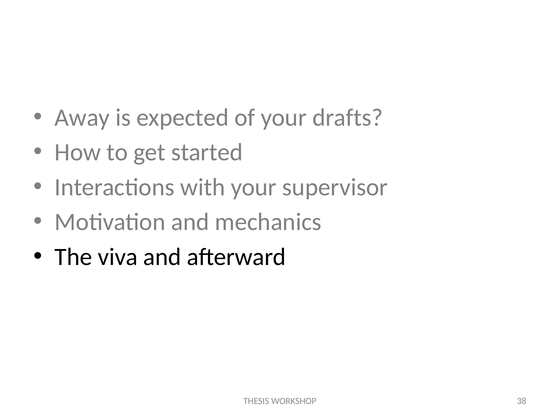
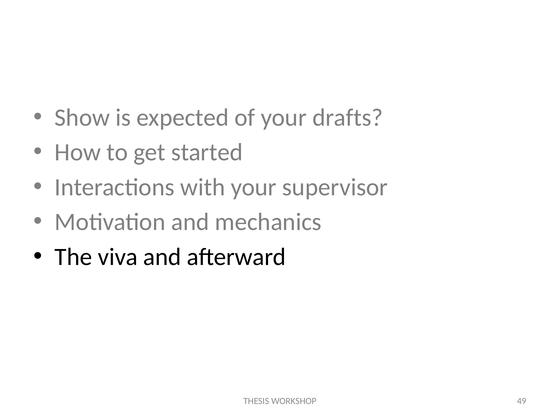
Away: Away -> Show
38: 38 -> 49
